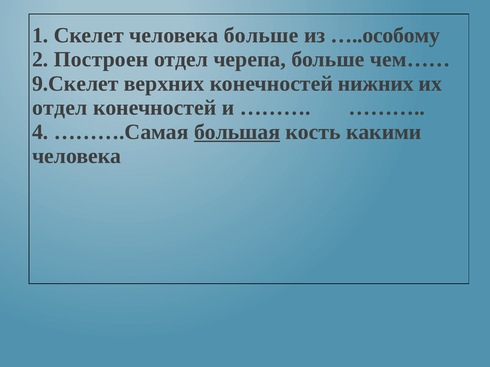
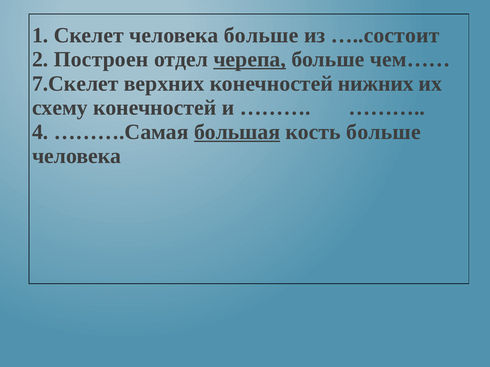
…..особому: …..особому -> …..состоит
черепа underline: none -> present
9.Скелет: 9.Скелет -> 7.Скелет
отдел at (60, 108): отдел -> схему
кость какими: какими -> больше
